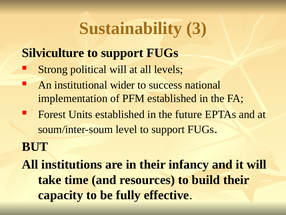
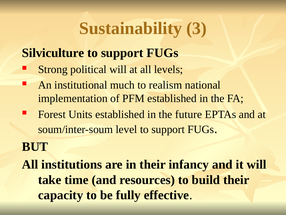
wider: wider -> much
success: success -> realism
